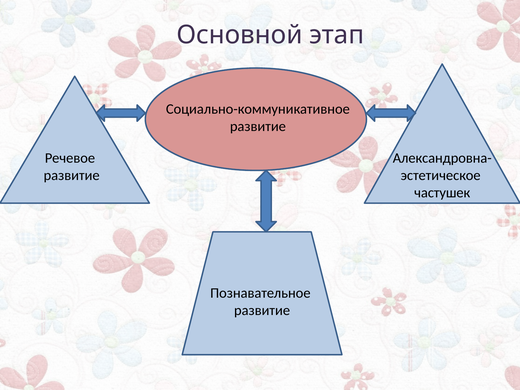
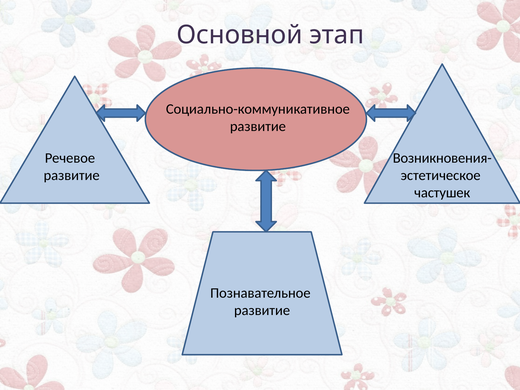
Александровна-: Александровна- -> Возникновения-
